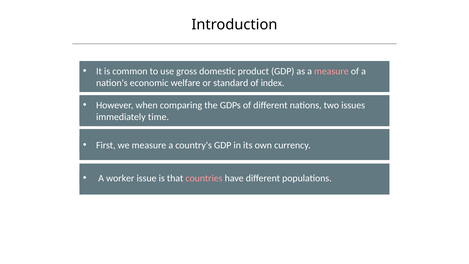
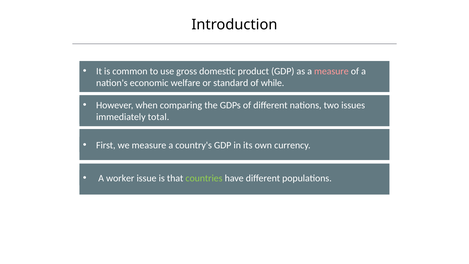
index: index -> while
time: time -> total
countries colour: pink -> light green
